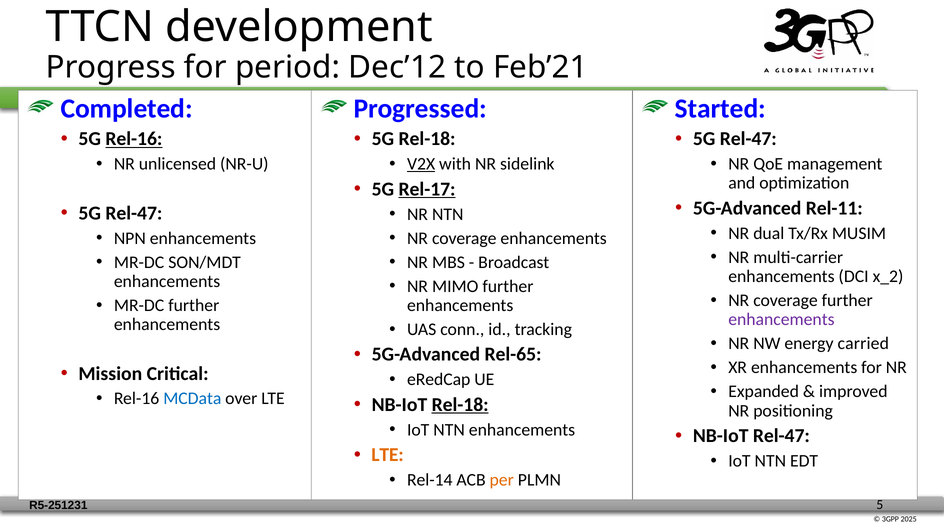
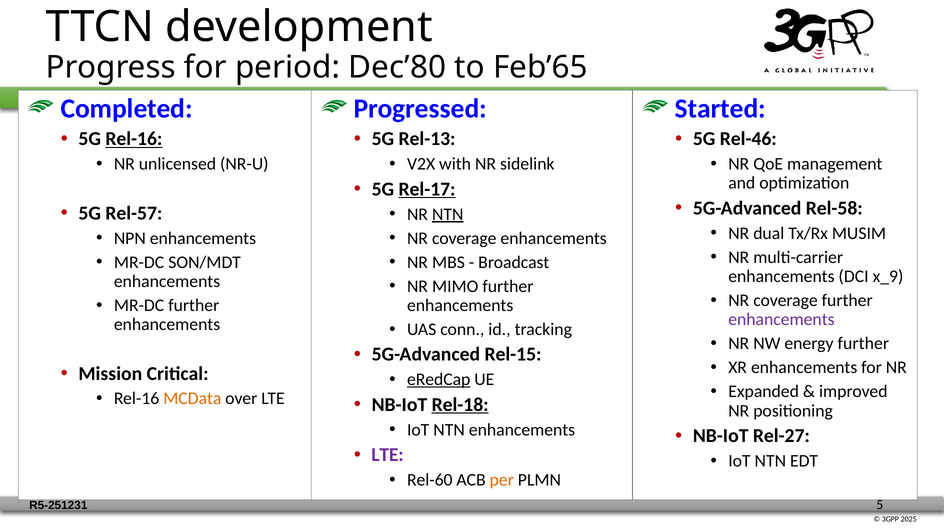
Dec’12: Dec’12 -> Dec’80
Feb’21: Feb’21 -> Feb’65
5G Rel-18: Rel-18 -> Rel-13
Rel-47 at (748, 139): Rel-47 -> Rel-46
V2X underline: present -> none
Rel-11: Rel-11 -> Rel-58
Rel-47 at (134, 213): Rel-47 -> Rel-57
NTN at (448, 214) underline: none -> present
x_2: x_2 -> x_9
energy carried: carried -> further
Rel-65: Rel-65 -> Rel-15
eRedCap underline: none -> present
MCData colour: blue -> orange
NB-IoT Rel-47: Rel-47 -> Rel-27
LTE at (388, 455) colour: orange -> purple
Rel-14: Rel-14 -> Rel-60
